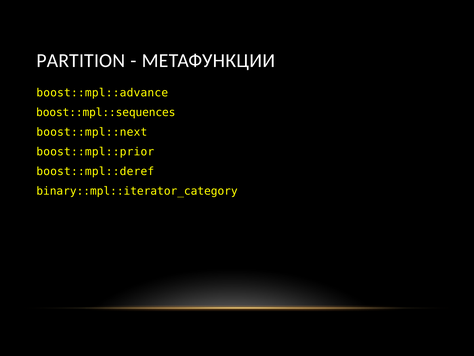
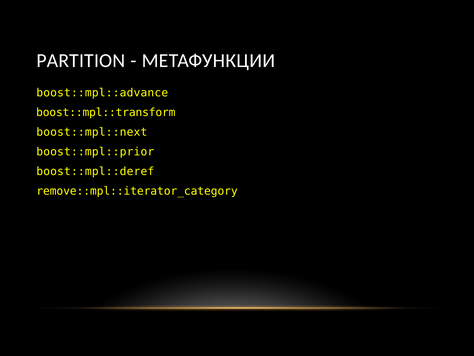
boost::mpl::sequences: boost::mpl::sequences -> boost::mpl::transform
binary::mpl::iterator_category: binary::mpl::iterator_category -> remove::mpl::iterator_category
